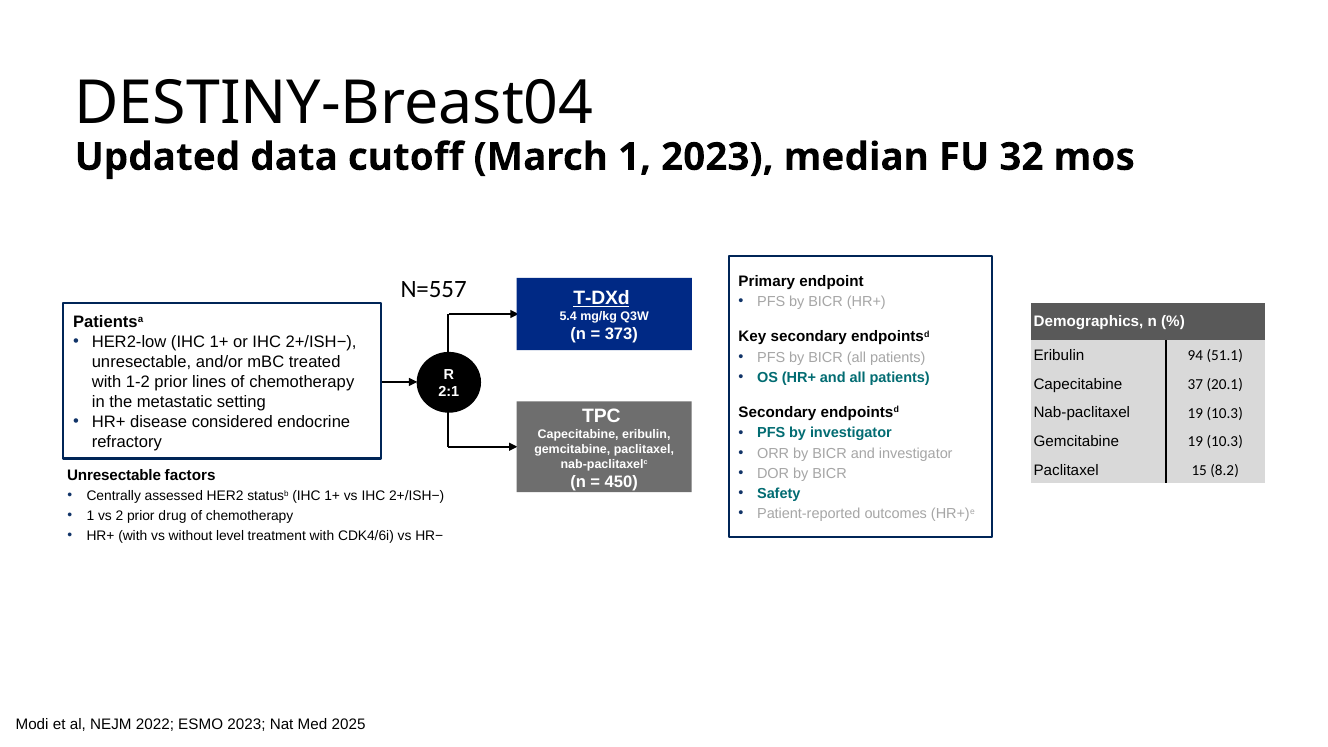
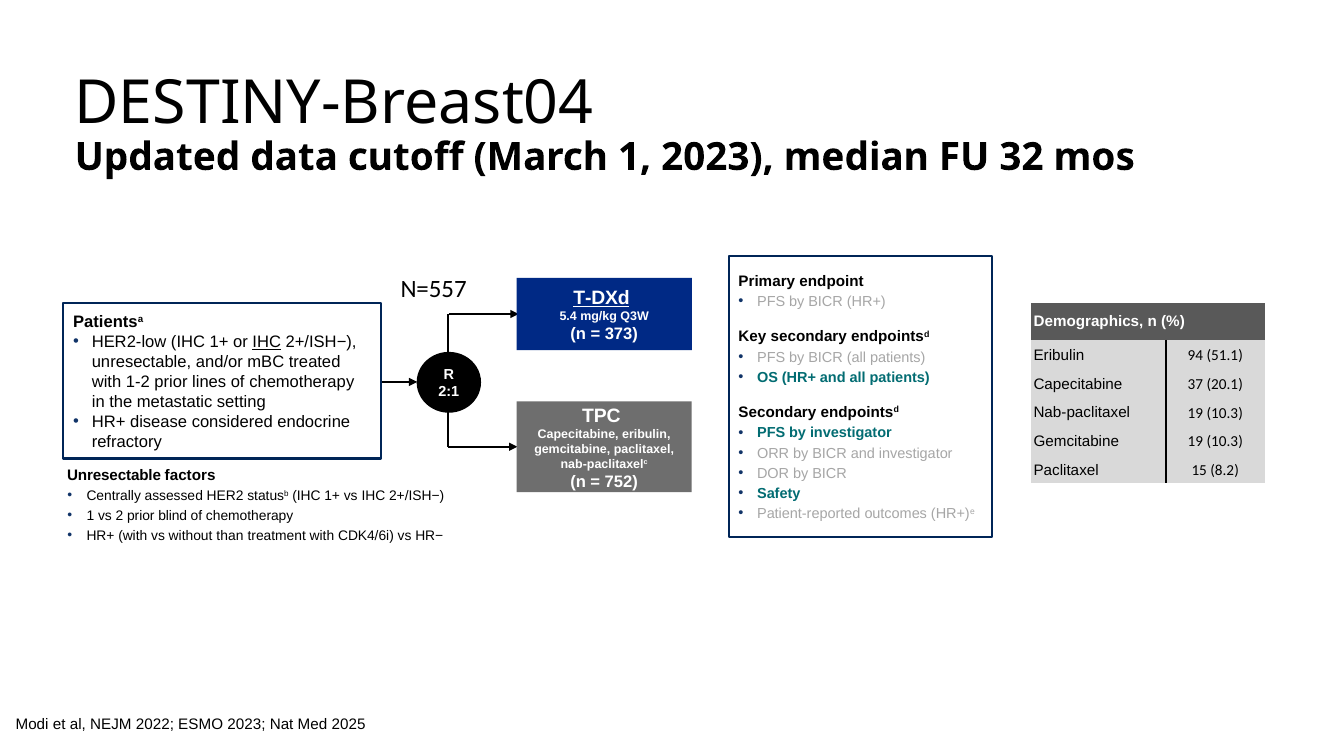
IHC at (267, 342) underline: none -> present
450: 450 -> 752
drug: drug -> blind
level: level -> than
